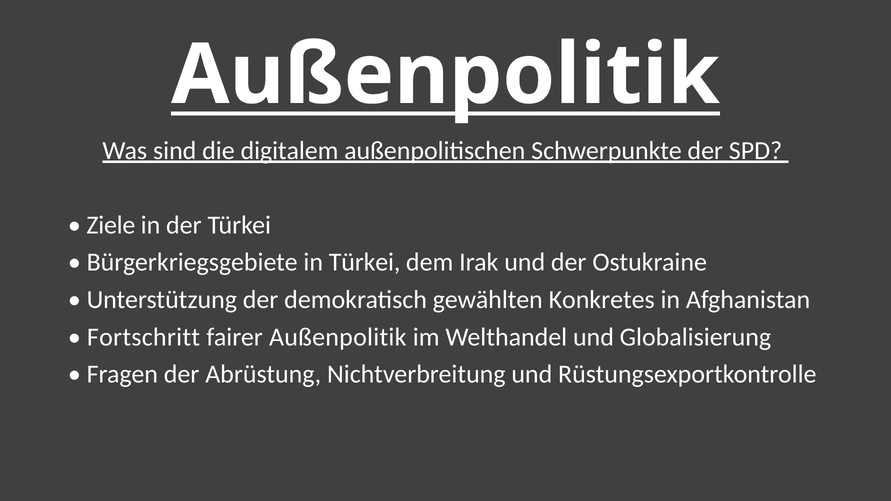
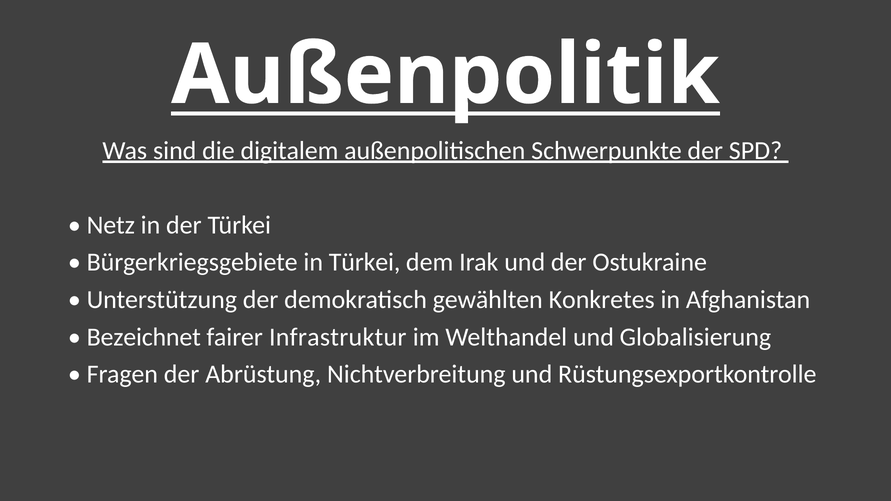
Ziele: Ziele -> Netz
Fortschritt: Fortschritt -> Bezeichnet
fairer Außenpolitik: Außenpolitik -> Infrastruktur
